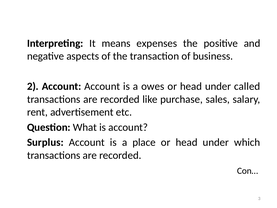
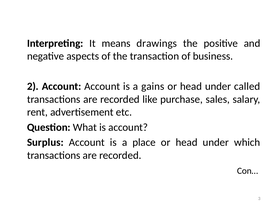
expenses: expenses -> drawings
owes: owes -> gains
